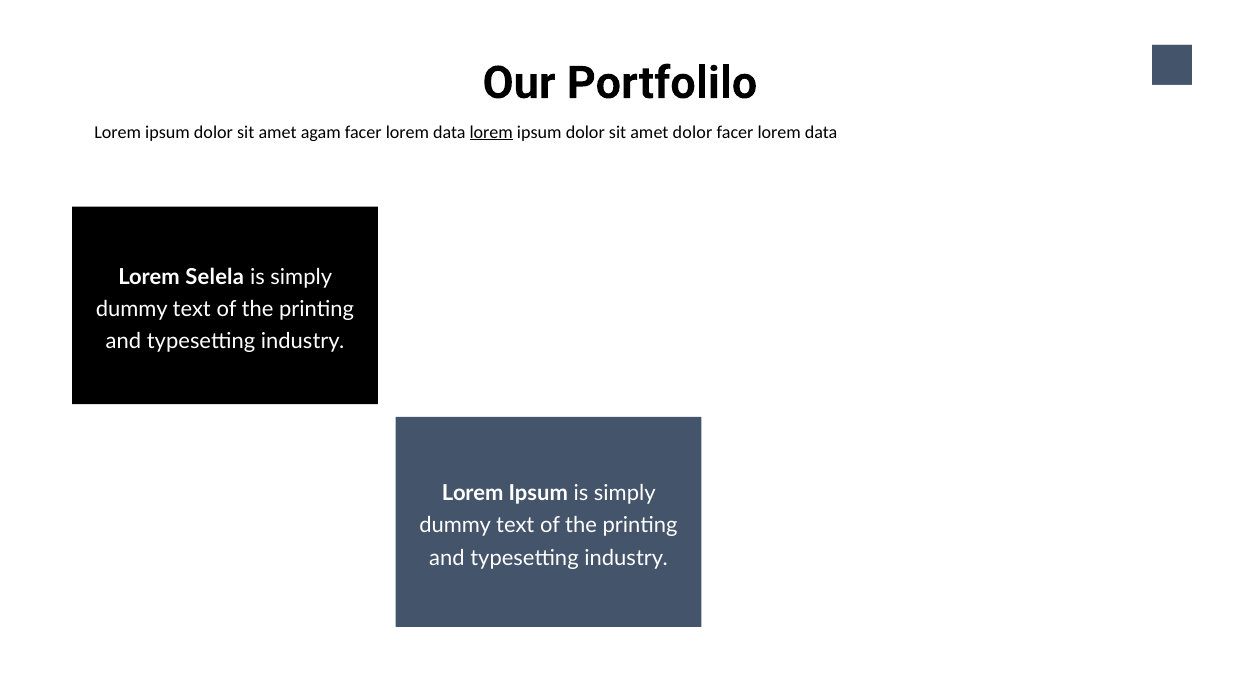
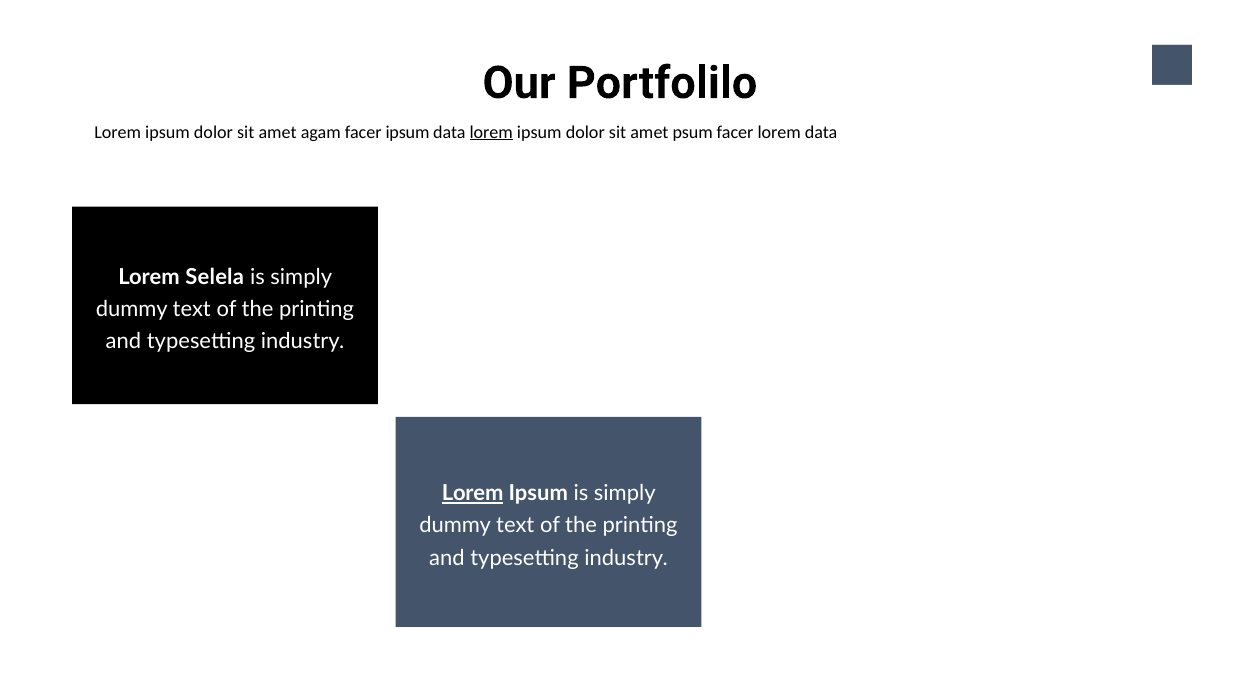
agam facer lorem: lorem -> ipsum
amet dolor: dolor -> psum
Lorem at (473, 494) underline: none -> present
